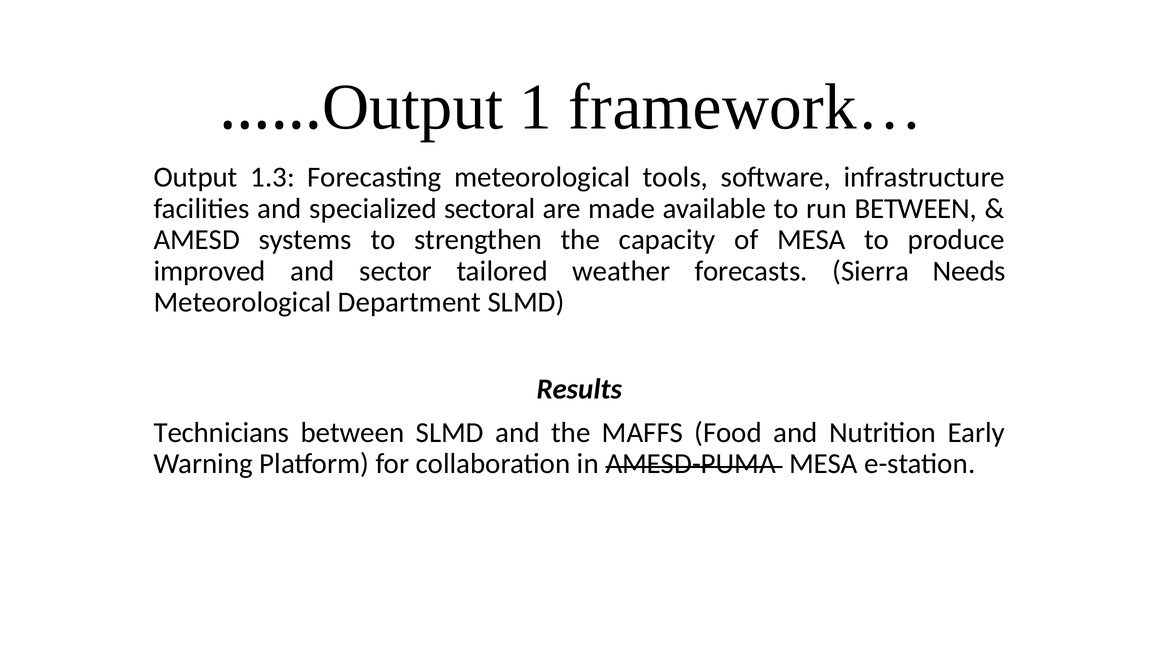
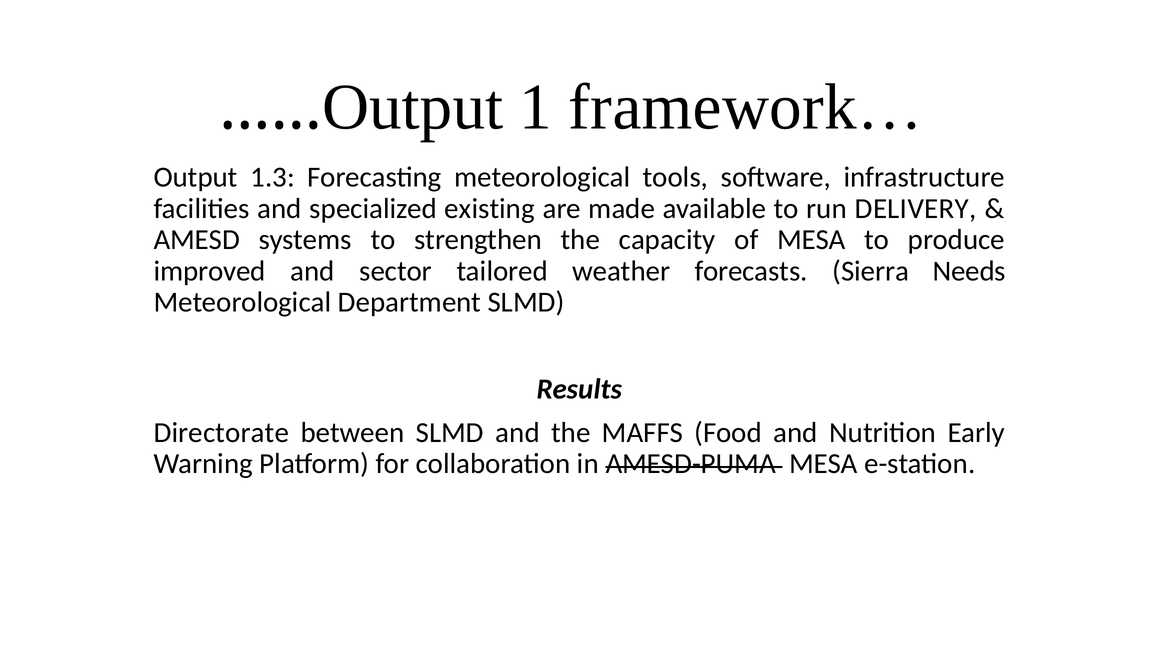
sectoral: sectoral -> existing
run BETWEEN: BETWEEN -> DELIVERY
Technicians: Technicians -> Directorate
